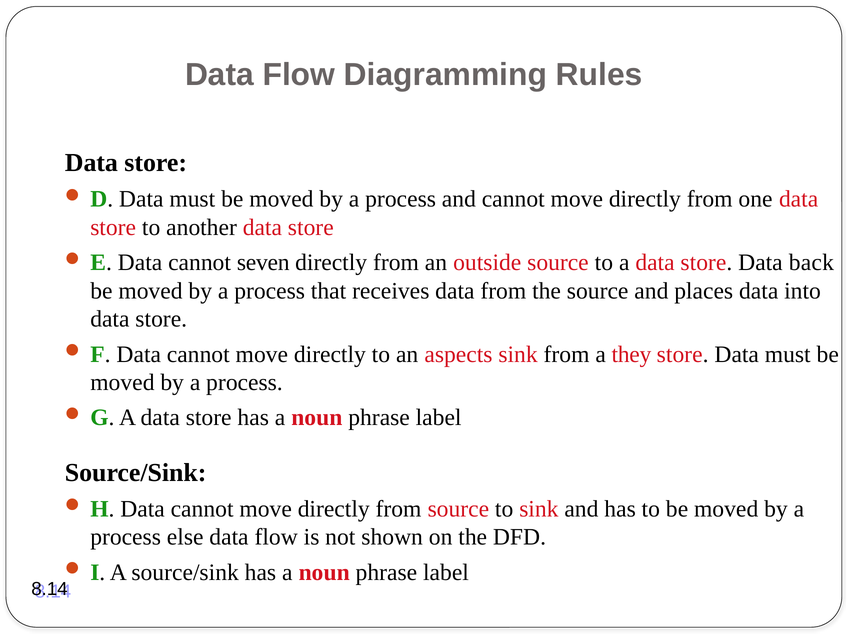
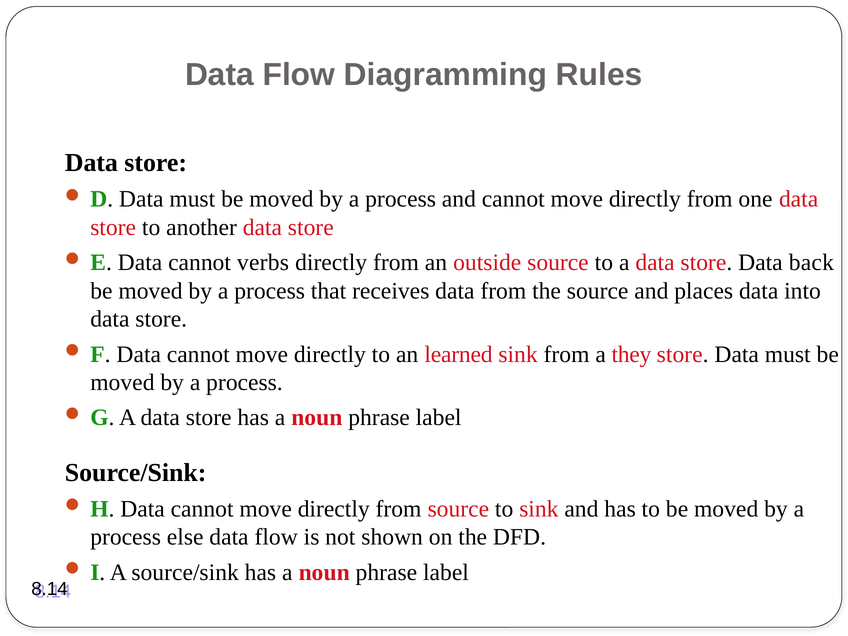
seven: seven -> verbs
aspects: aspects -> learned
